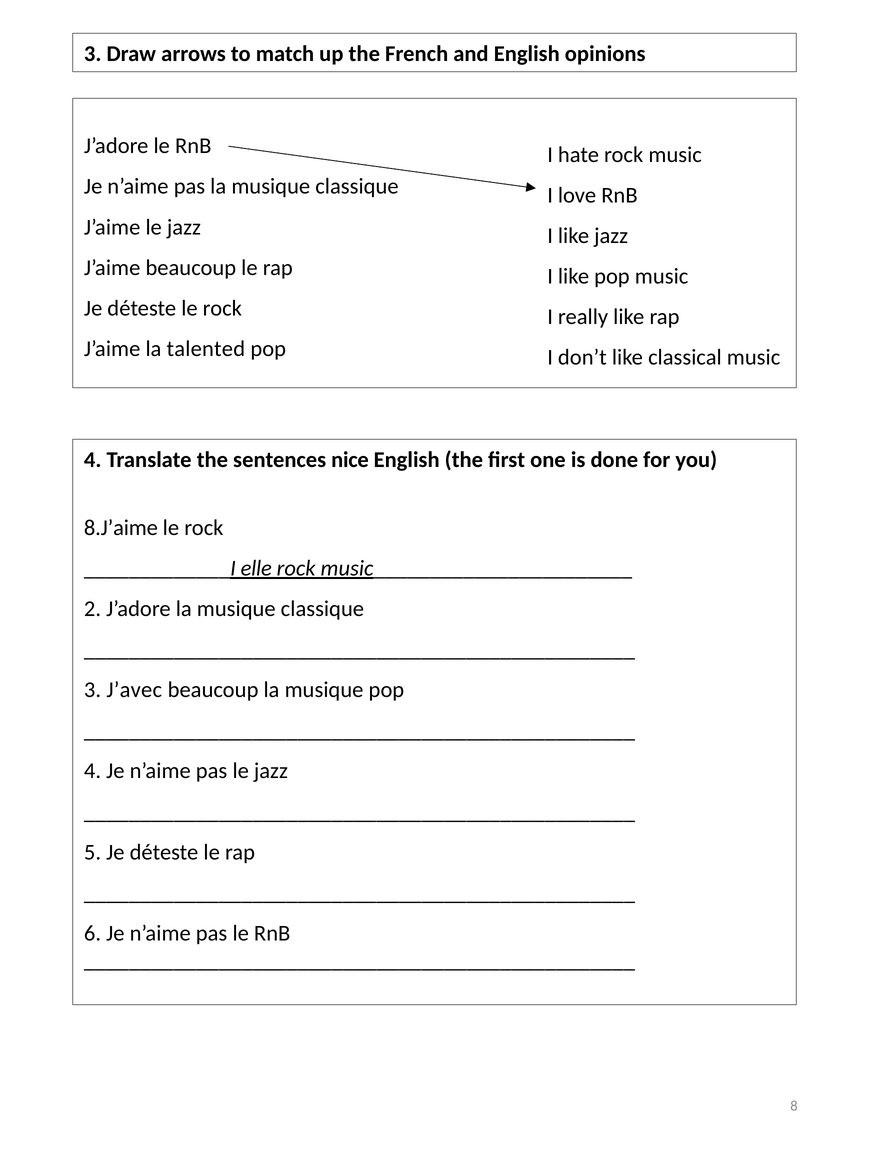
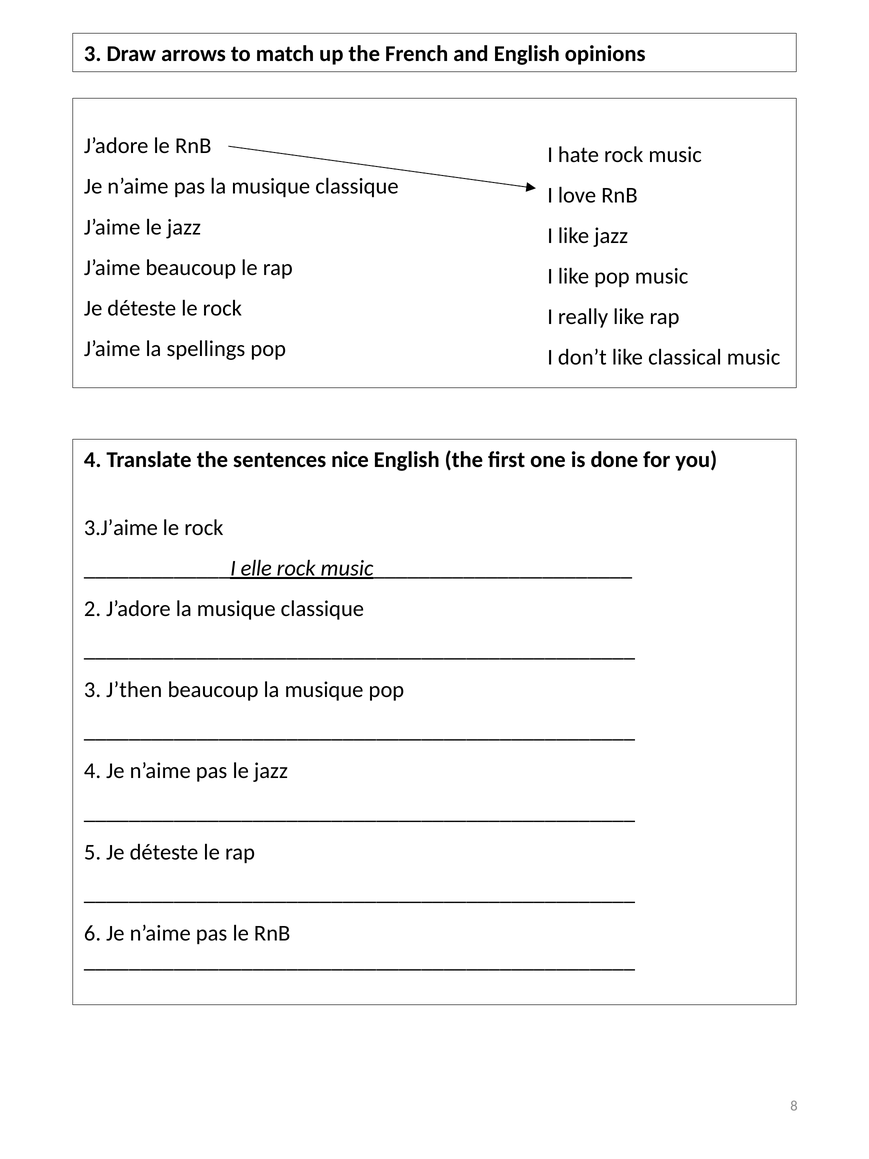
talented: talented -> spellings
8.J’aime: 8.J’aime -> 3.J’aime
J’avec: J’avec -> J’then
